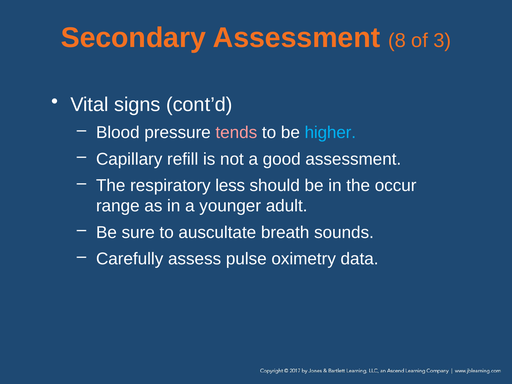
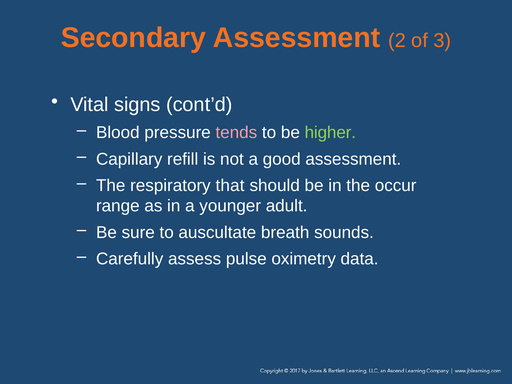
8: 8 -> 2
higher colour: light blue -> light green
less: less -> that
